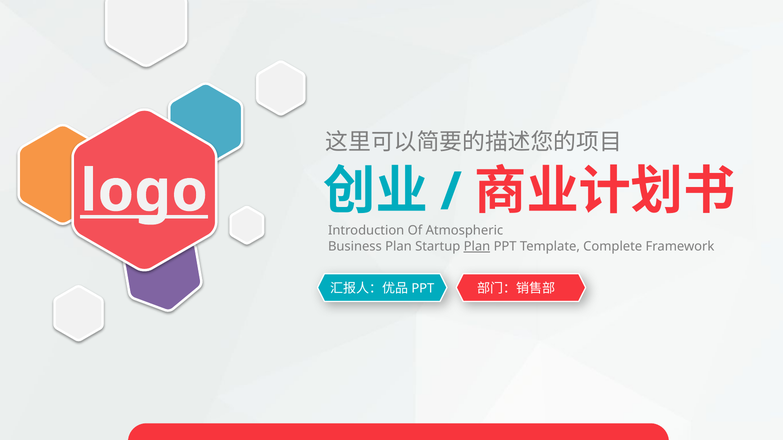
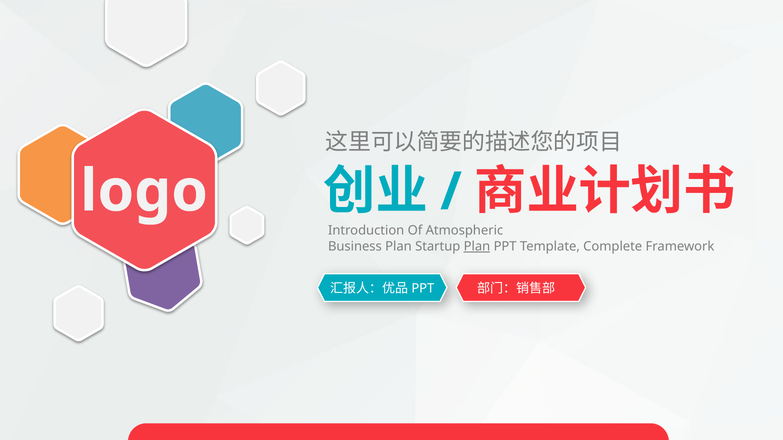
logo underline: present -> none
